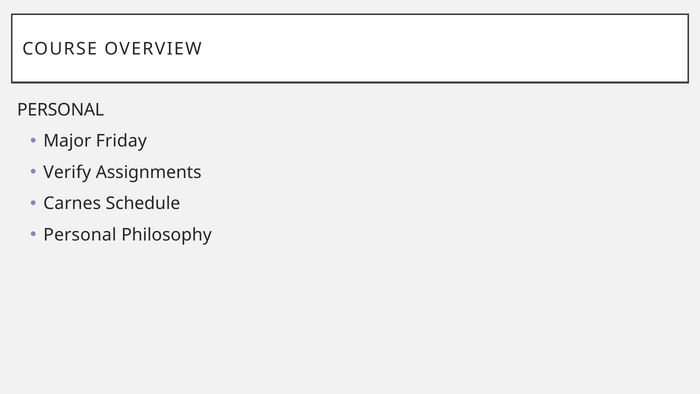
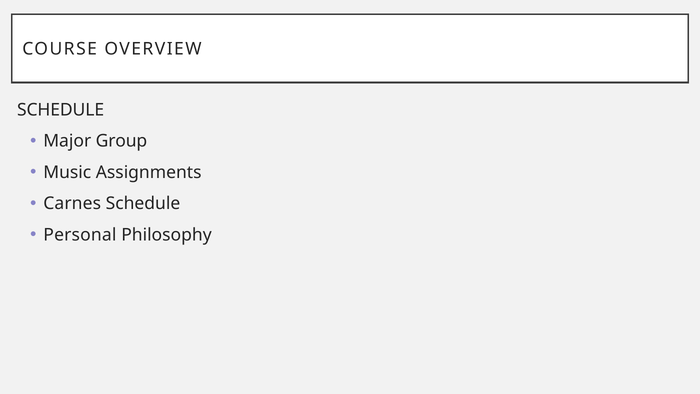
PERSONAL at (61, 110): PERSONAL -> SCHEDULE
Friday: Friday -> Group
Verify: Verify -> Music
